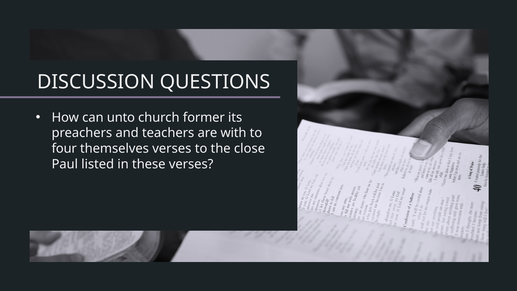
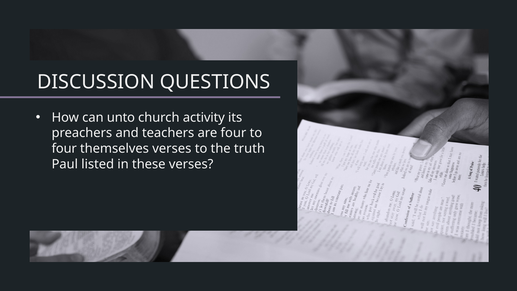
former: former -> activity
are with: with -> four
close: close -> truth
